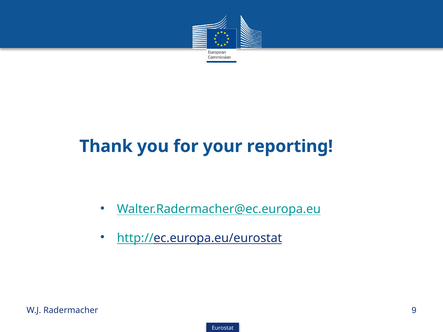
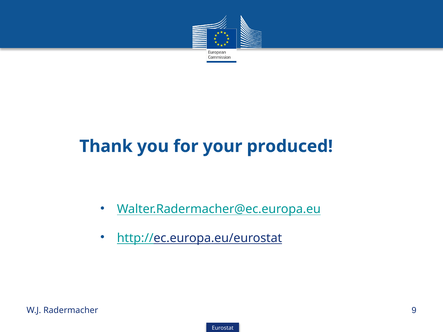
reporting: reporting -> produced
